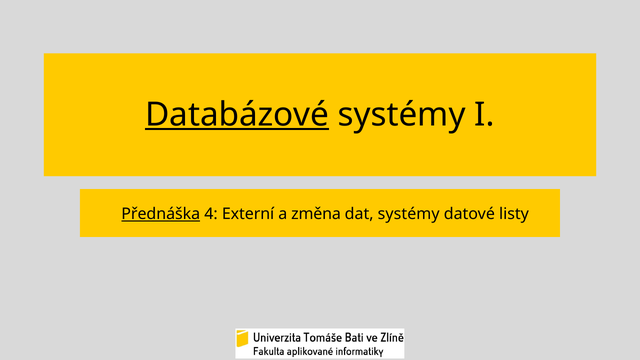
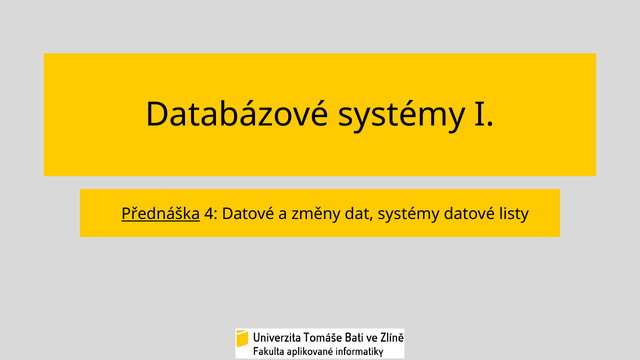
Databázové underline: present -> none
4 Externí: Externí -> Datové
změna: změna -> změny
